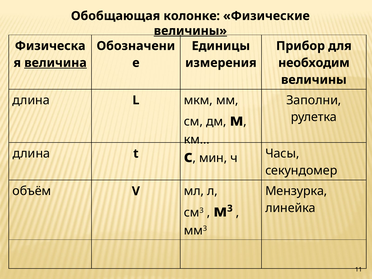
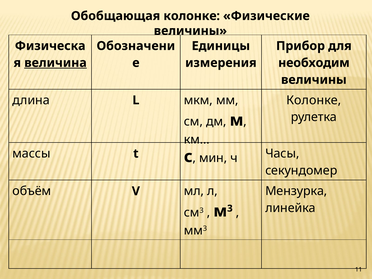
величины at (190, 31) underline: present -> none
Заполни at (314, 100): Заполни -> Колонке
длина at (31, 154): длина -> массы
